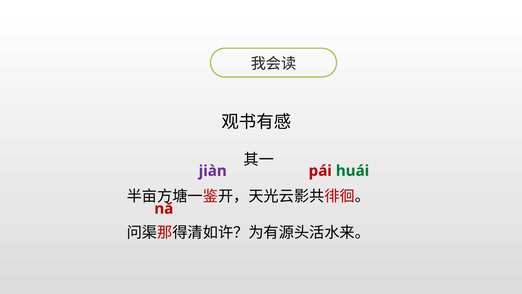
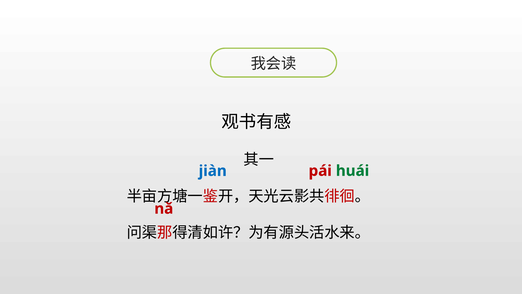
jiàn colour: purple -> blue
